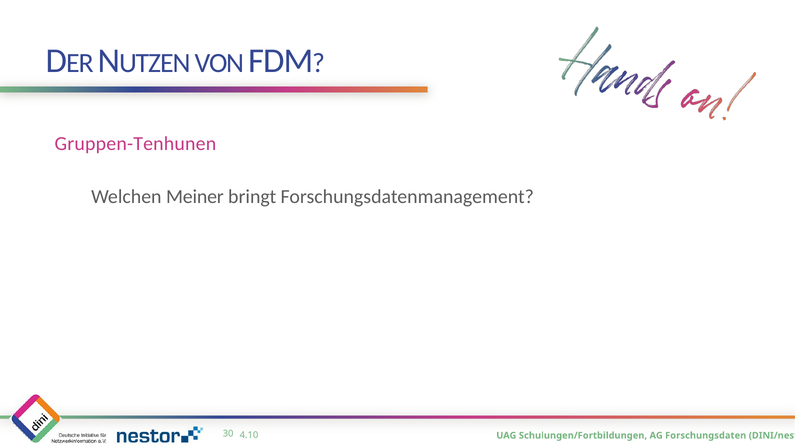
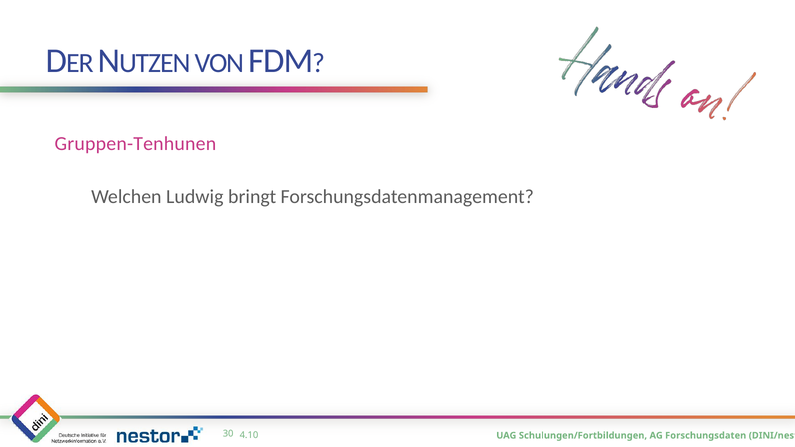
Meiner: Meiner -> Ludwig
